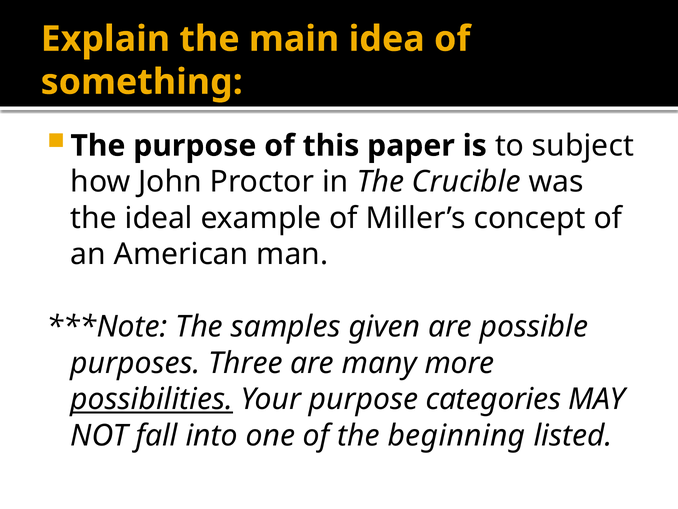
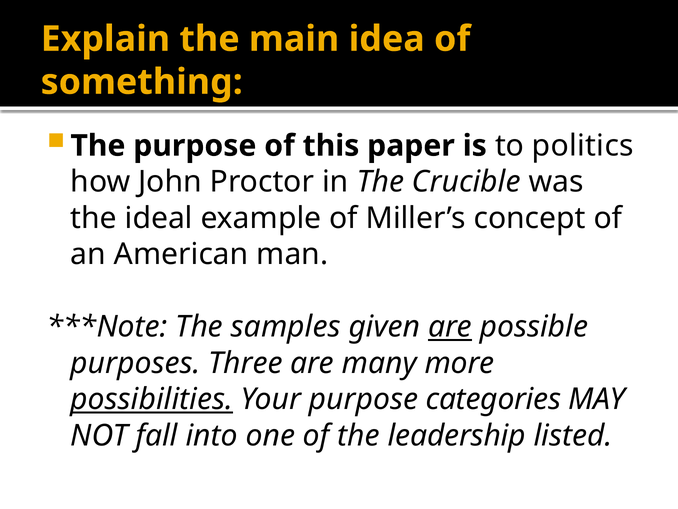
subject: subject -> politics
are at (450, 327) underline: none -> present
beginning: beginning -> leadership
